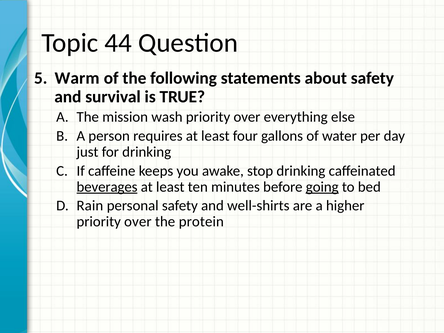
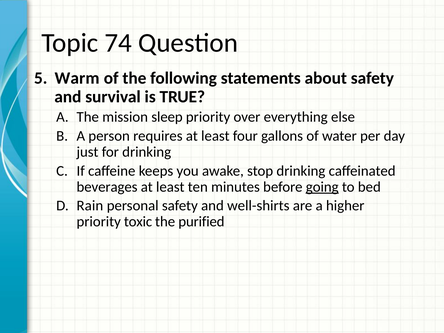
44: 44 -> 74
wash: wash -> sleep
beverages underline: present -> none
over at (138, 222): over -> toxic
protein: protein -> purified
